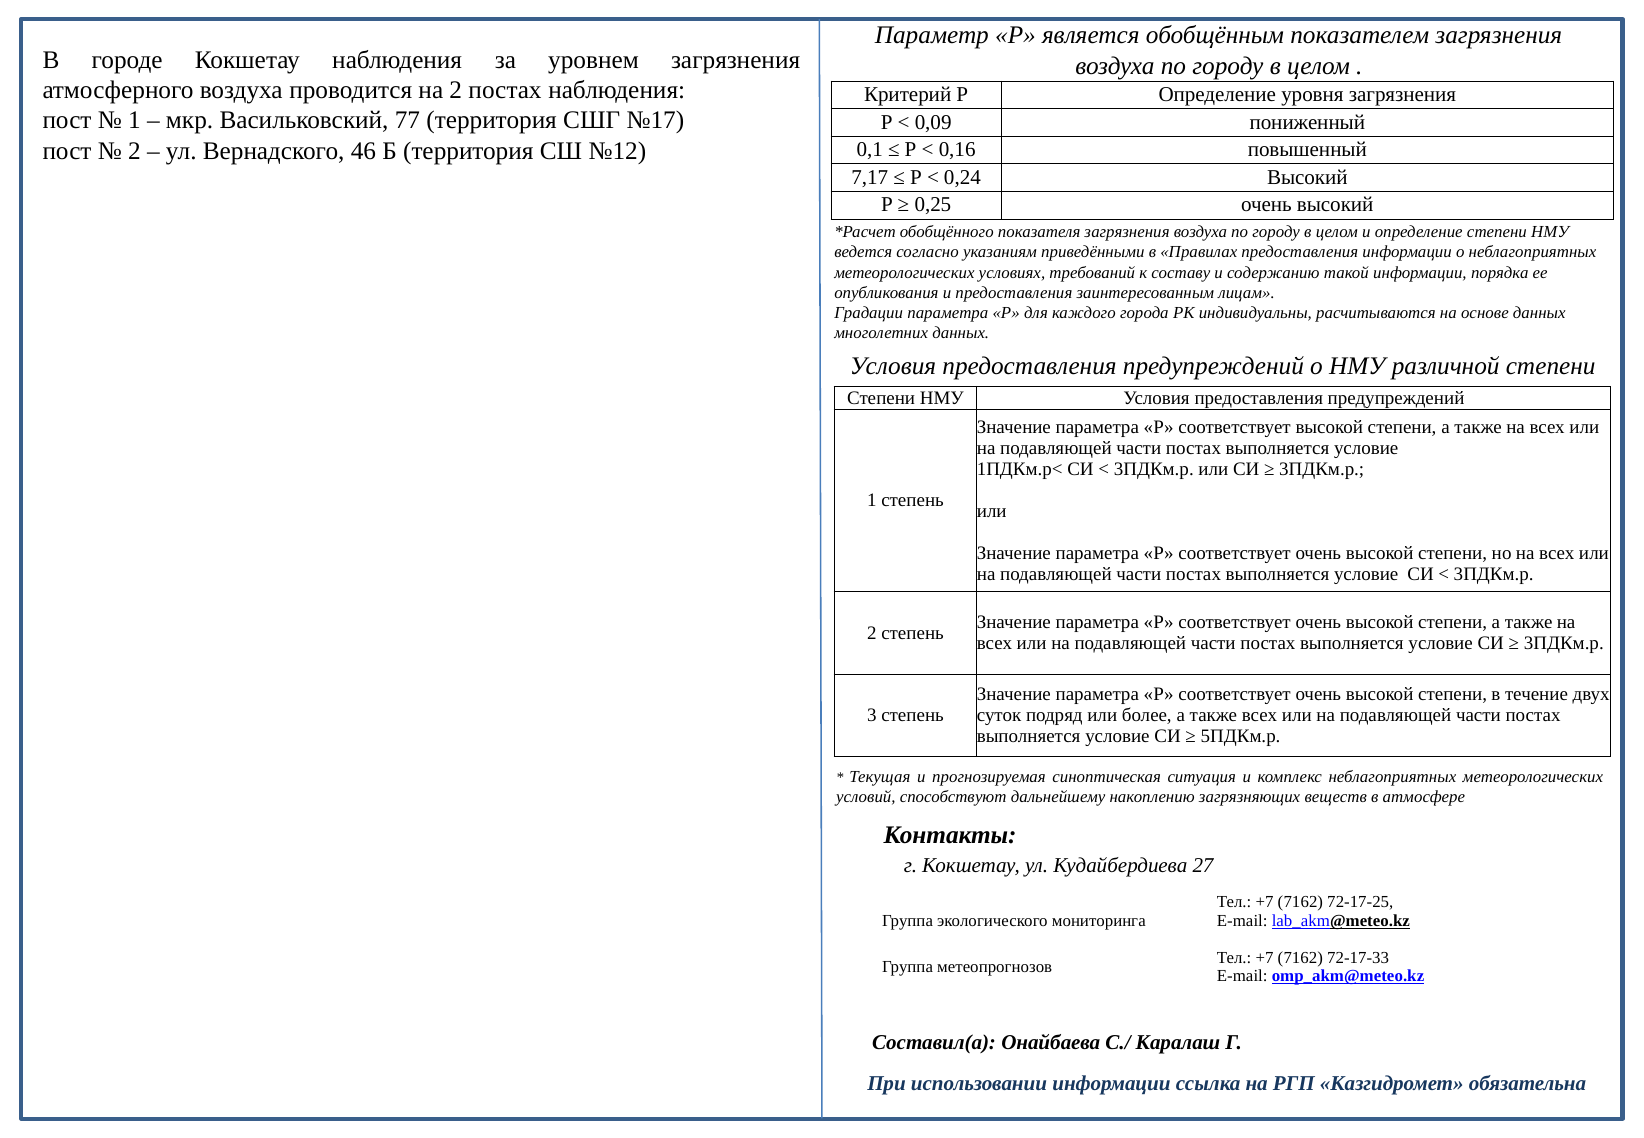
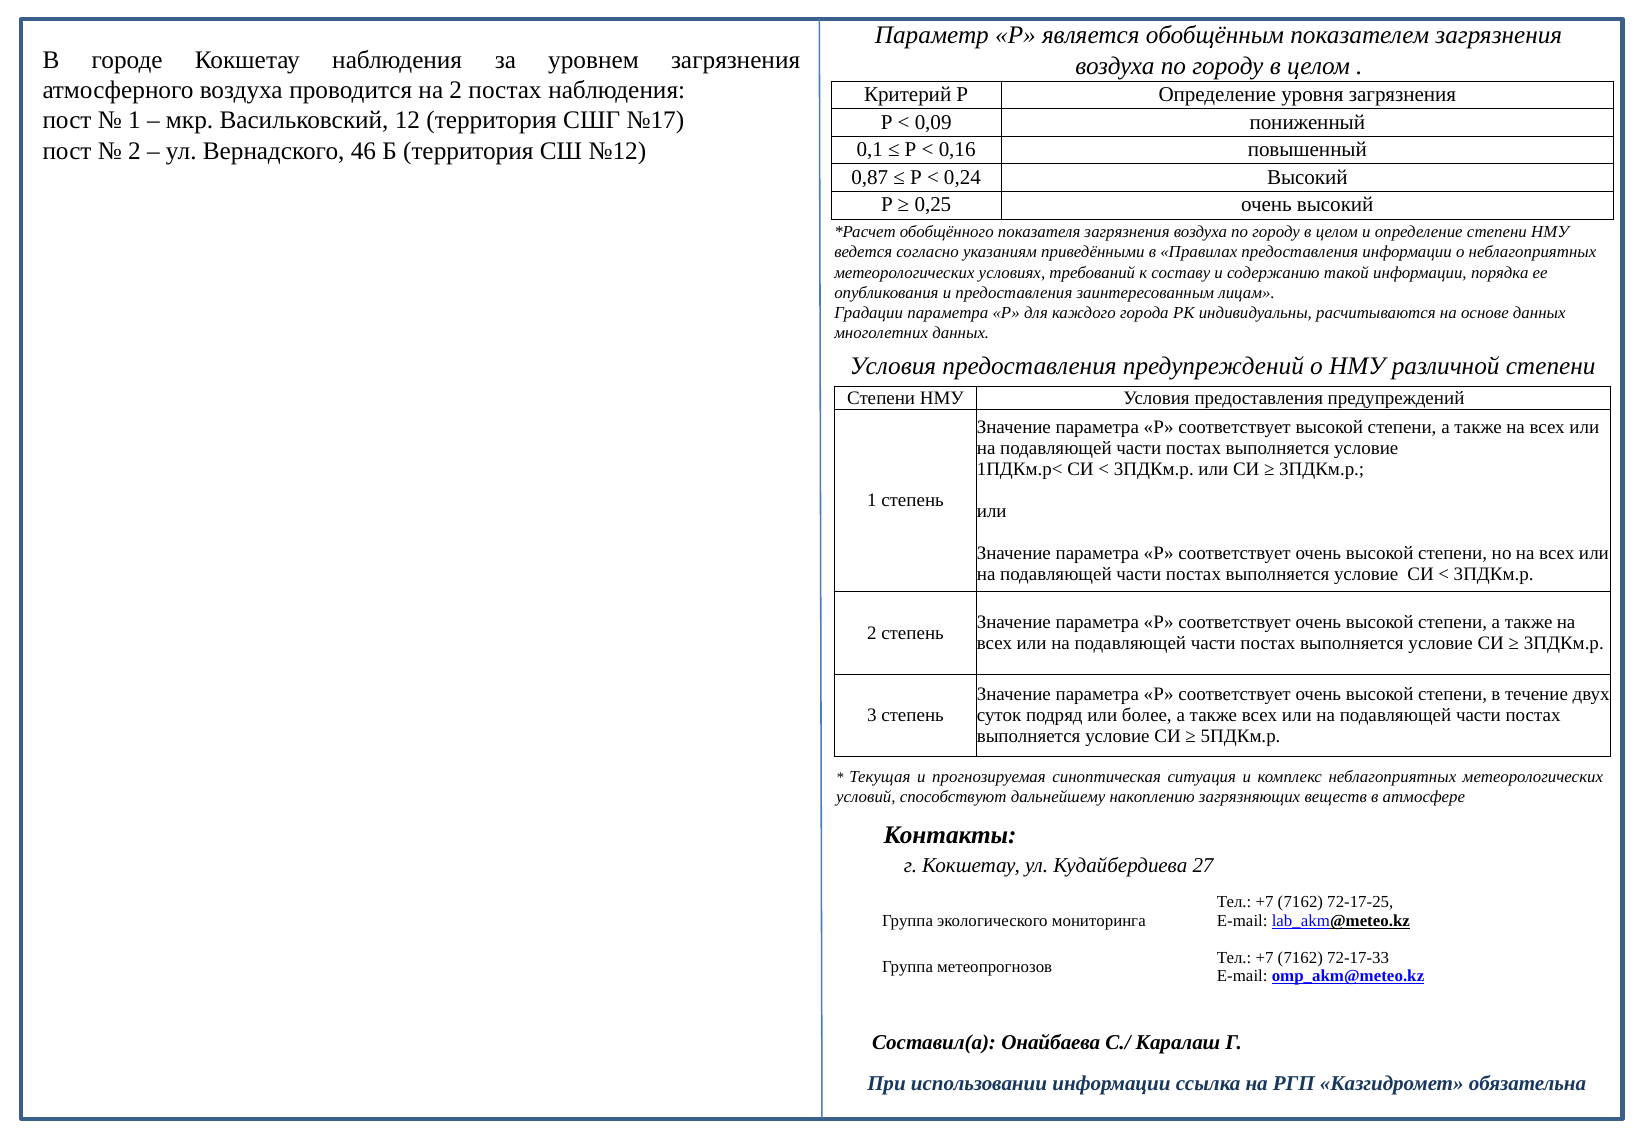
77: 77 -> 12
7,17: 7,17 -> 0,87
